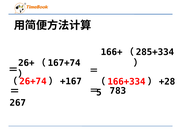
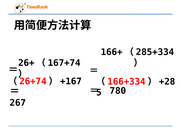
783: 783 -> 780
